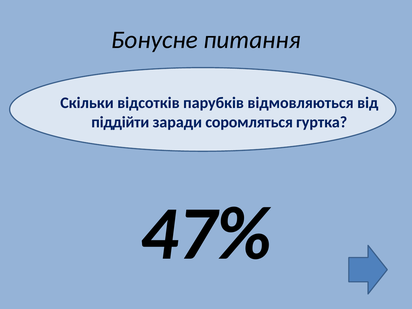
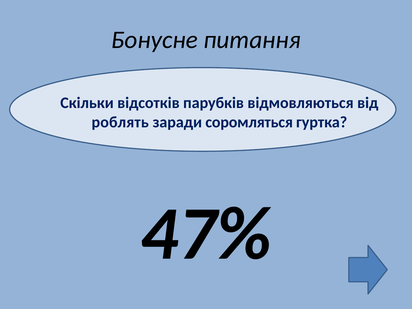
піддійти: піддійти -> роблять
